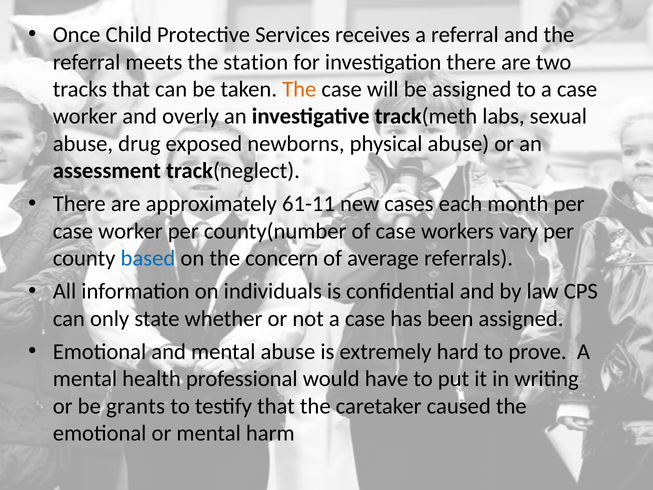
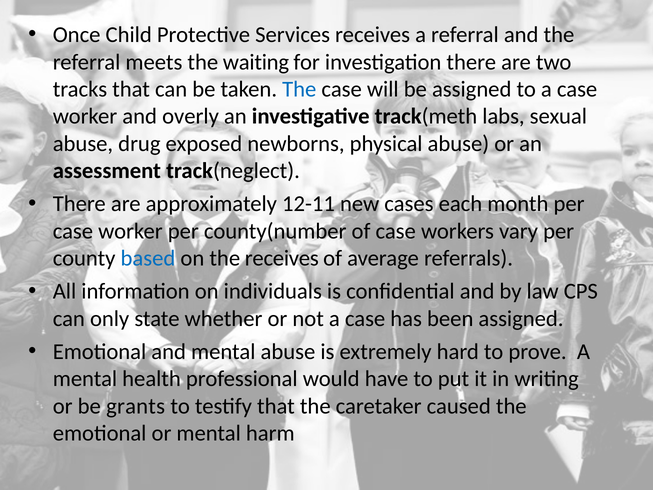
station: station -> waiting
The at (299, 89) colour: orange -> blue
61-11: 61-11 -> 12-11
the concern: concern -> receives
